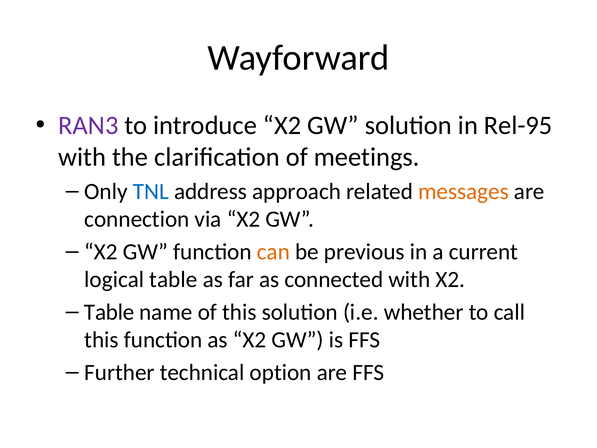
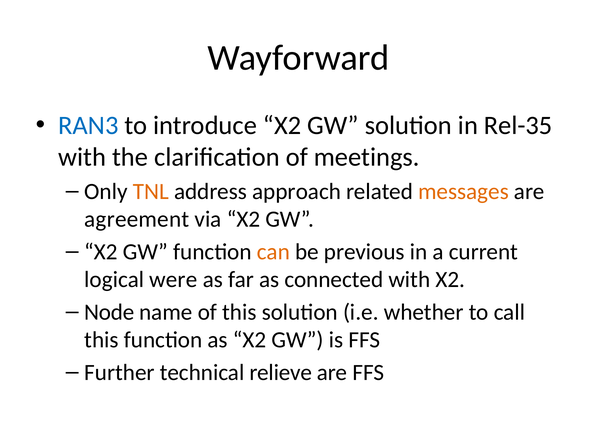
RAN3 colour: purple -> blue
Rel-95: Rel-95 -> Rel-35
TNL colour: blue -> orange
connection: connection -> agreement
logical table: table -> were
Table at (109, 312): Table -> Node
option: option -> relieve
